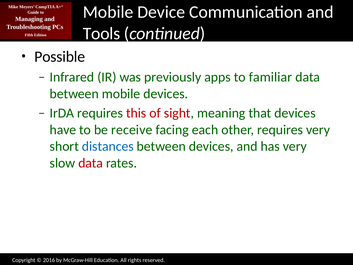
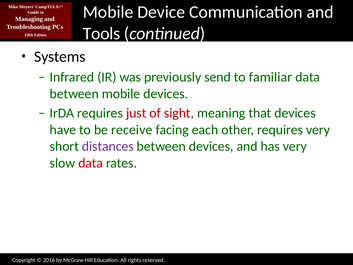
Possible: Possible -> Systems
apps: apps -> send
this: this -> just
distances colour: blue -> purple
